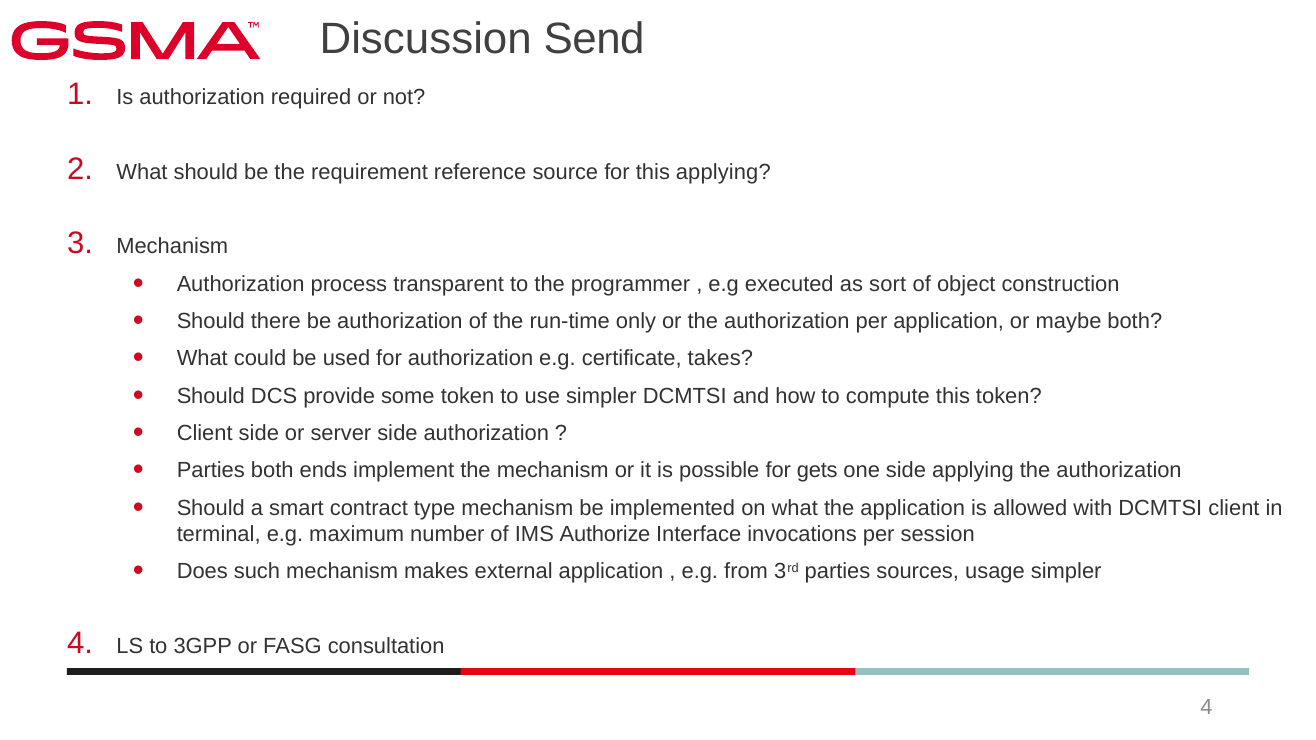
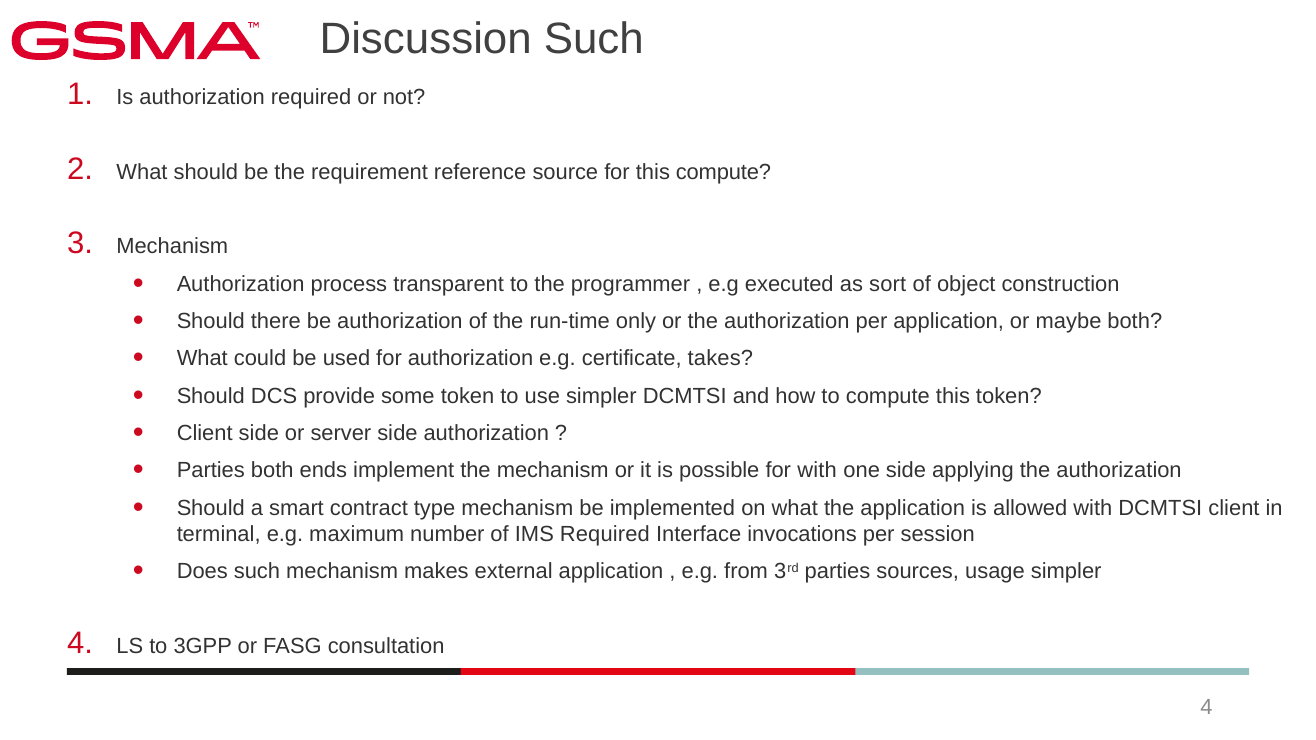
Discussion Send: Send -> Such
this applying: applying -> compute
for gets: gets -> with
IMS Authorize: Authorize -> Required
